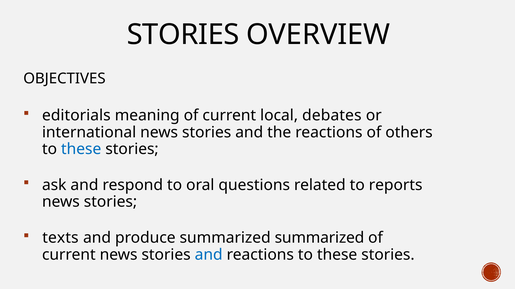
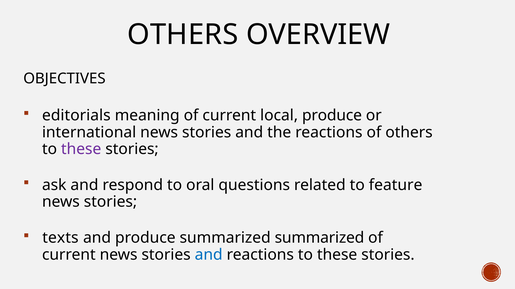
STORIES at (183, 35): STORIES -> OTHERS
local debates: debates -> produce
these at (81, 149) colour: blue -> purple
reports: reports -> feature
